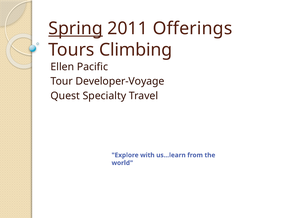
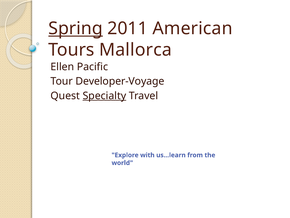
Offerings: Offerings -> American
Climbing: Climbing -> Mallorca
Specialty underline: none -> present
